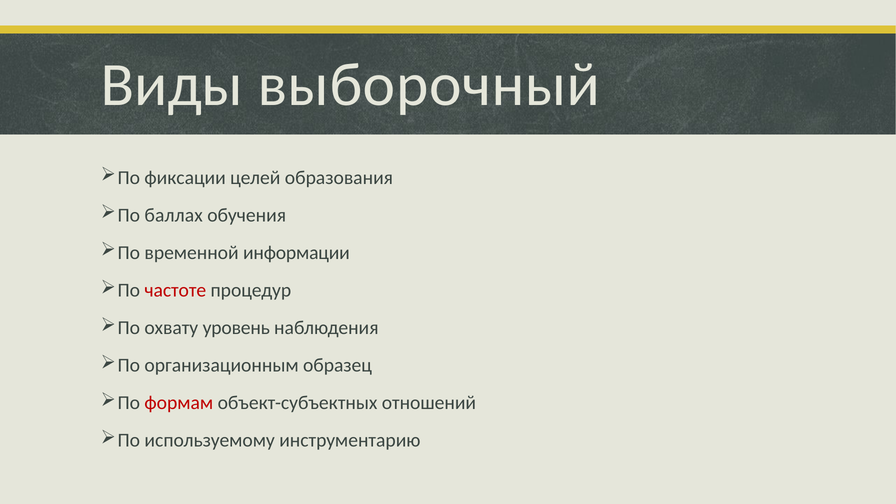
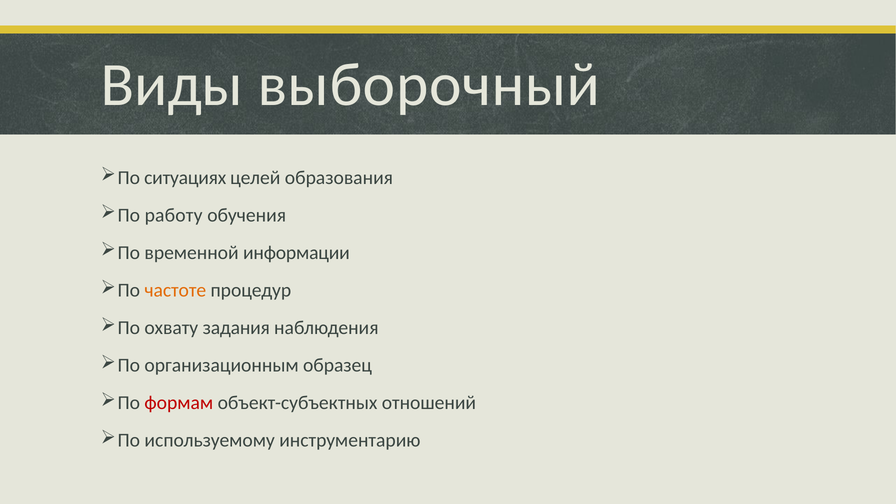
фиксации: фиксации -> ситуациях
баллах: баллах -> работу
частоте colour: red -> orange
уровень: уровень -> задания
